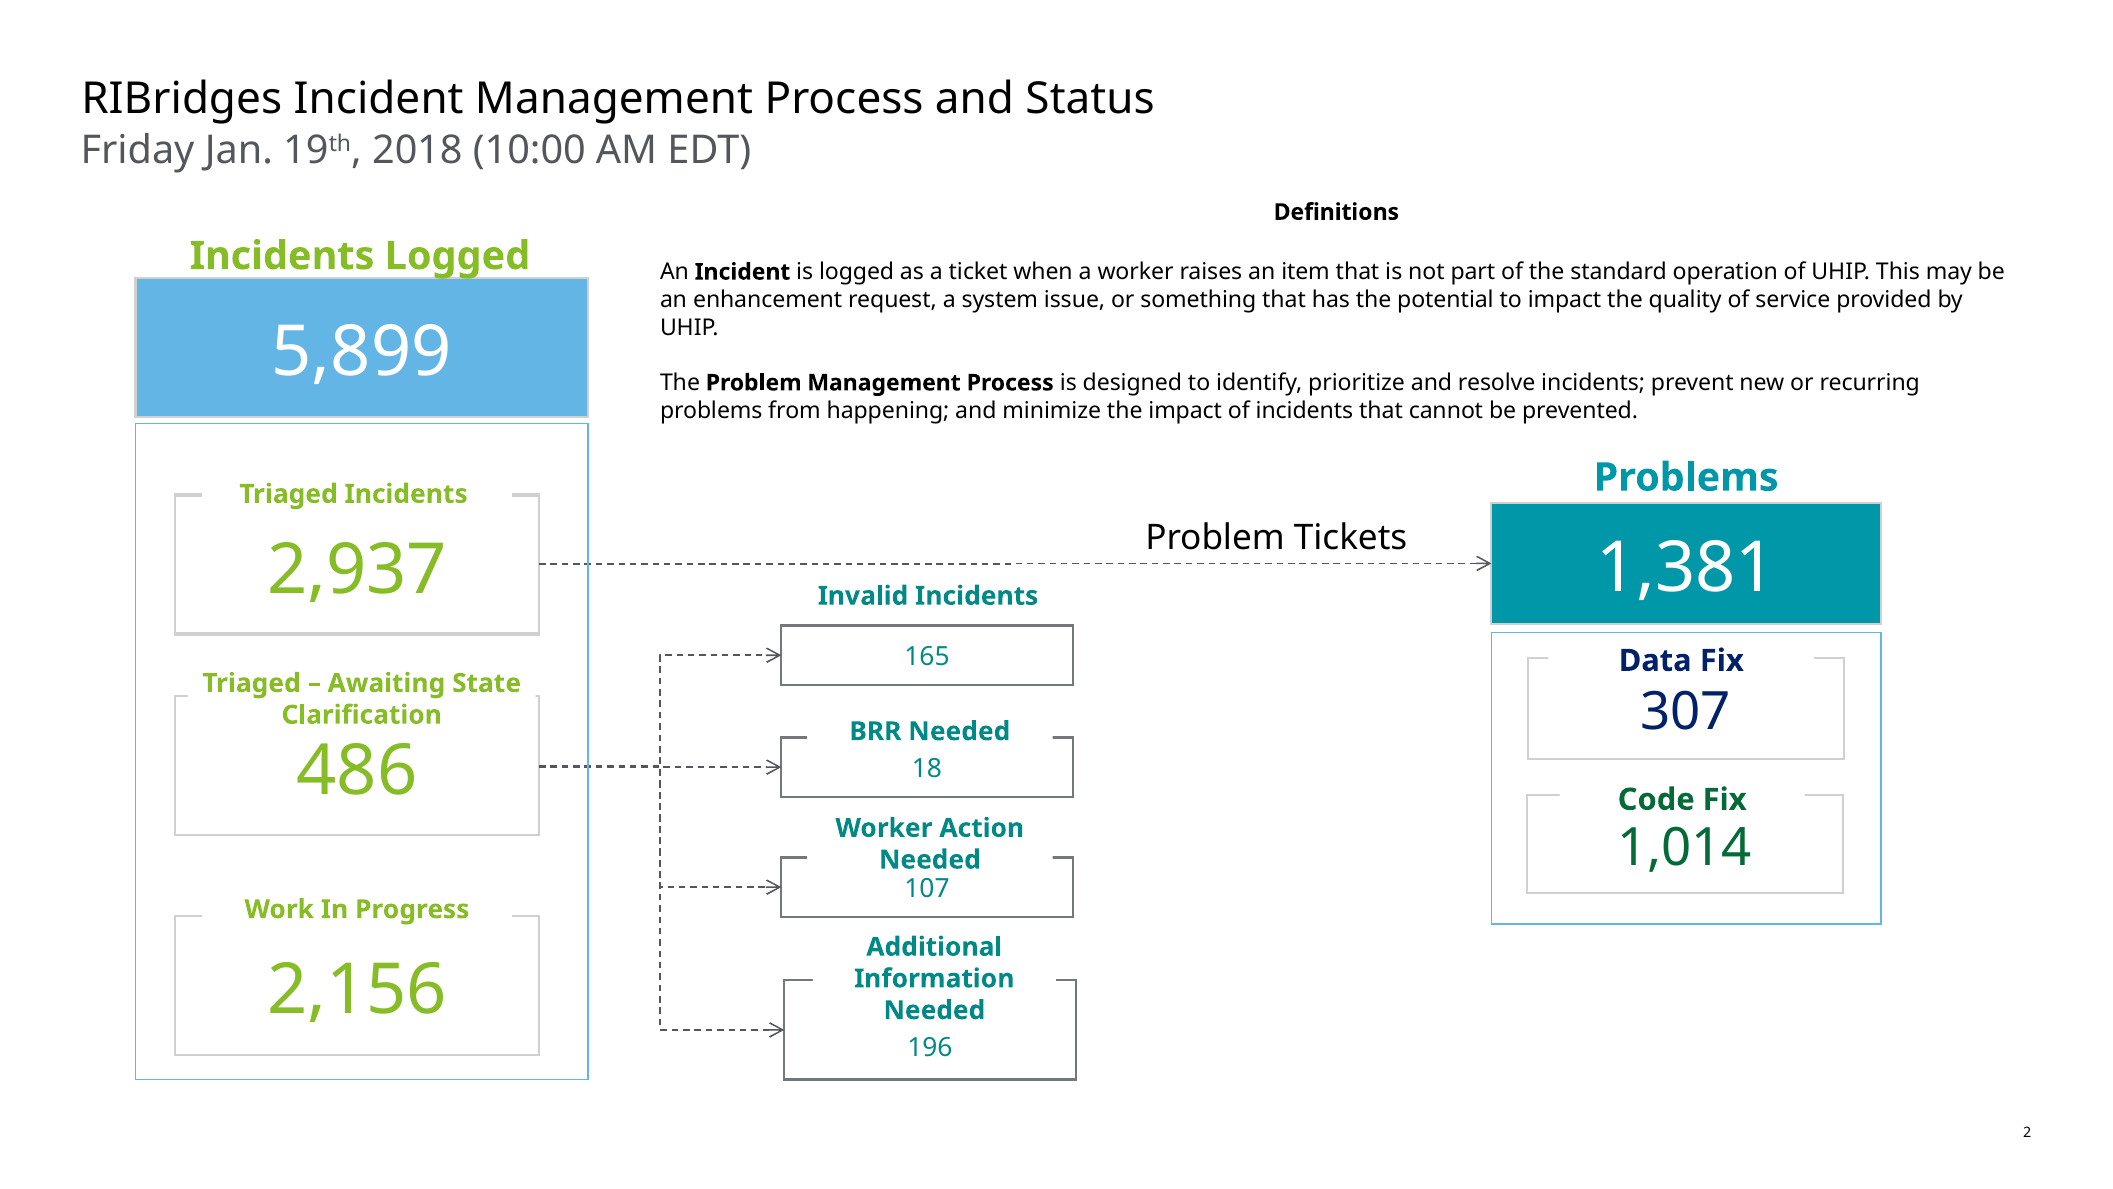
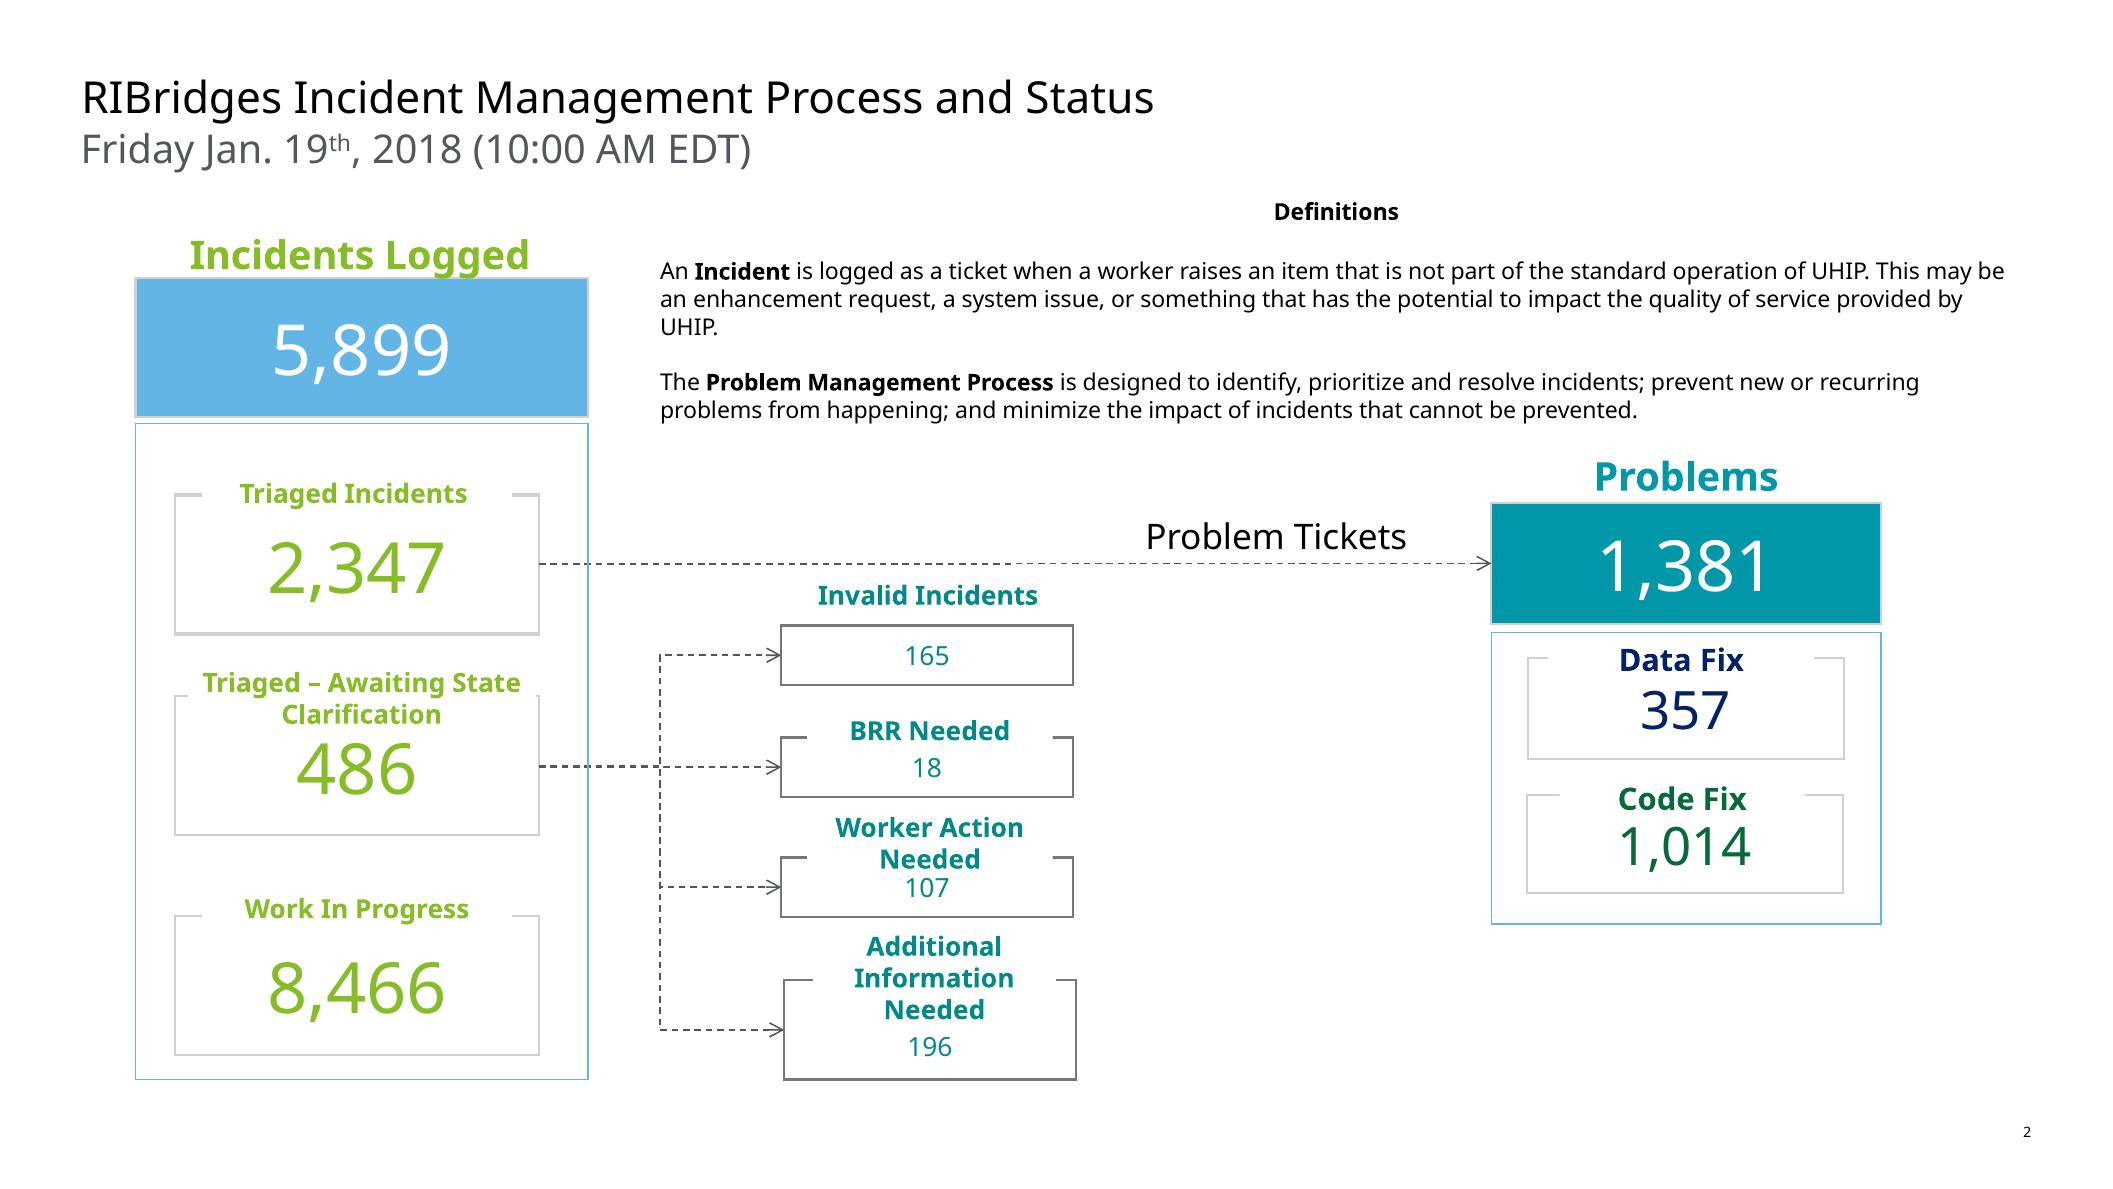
2,937: 2,937 -> 2,347
307: 307 -> 357
2,156: 2,156 -> 8,466
